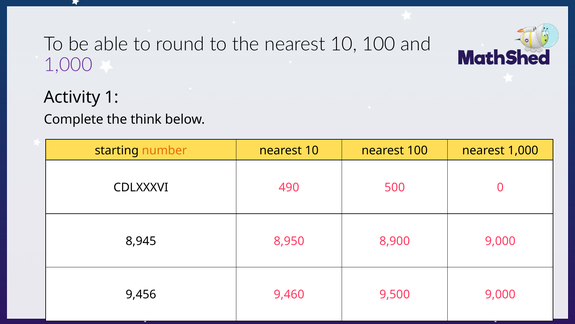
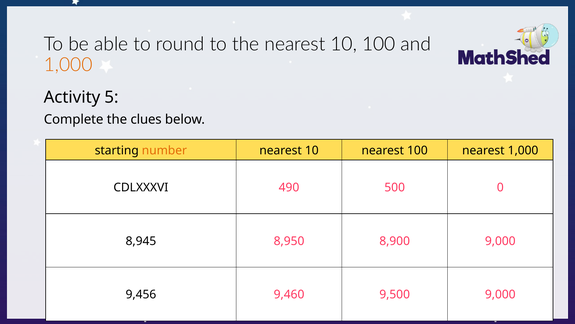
1,000 at (68, 65) colour: purple -> orange
1: 1 -> 5
think: think -> clues
